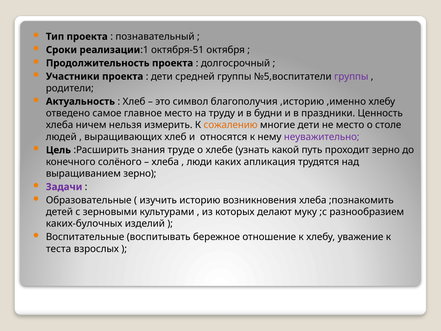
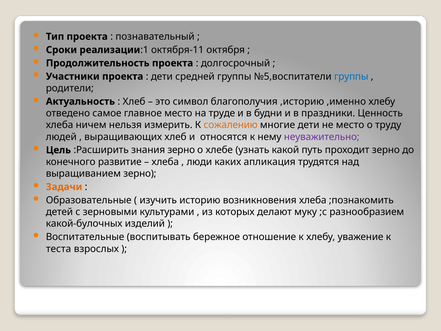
октября-51: октября-51 -> октября-11
группы at (351, 76) colour: purple -> blue
труду: труду -> труде
столе: столе -> труду
знания труде: труде -> зерно
солёного: солёного -> развитие
Задачи colour: purple -> orange
каких-булочных: каких-булочных -> какой-булочных
